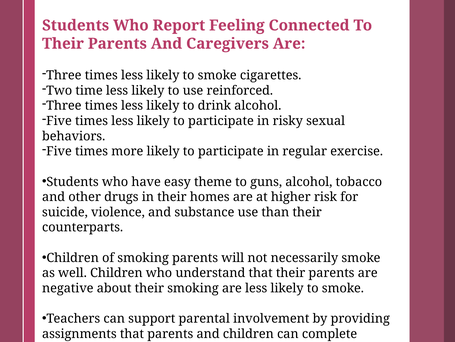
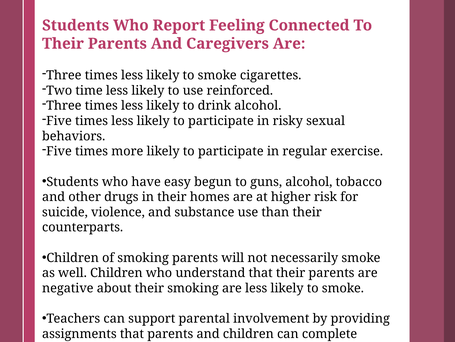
theme: theme -> begun
